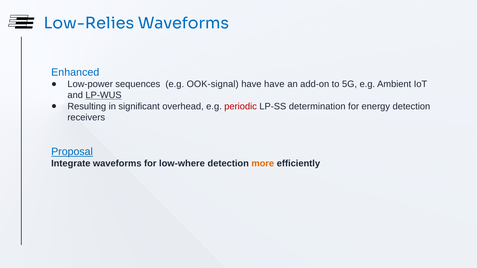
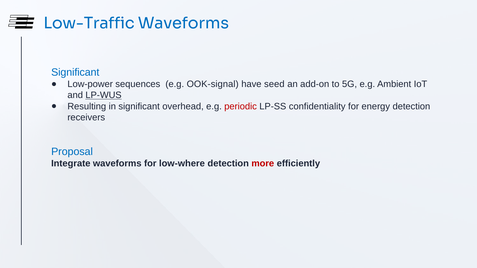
Low-Relies: Low-Relies -> Low-Traffic
Enhanced at (75, 72): Enhanced -> Significant
have have: have -> seed
determination: determination -> confidentiality
Proposal underline: present -> none
more colour: orange -> red
